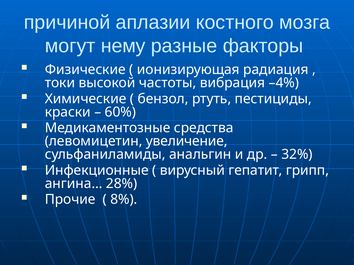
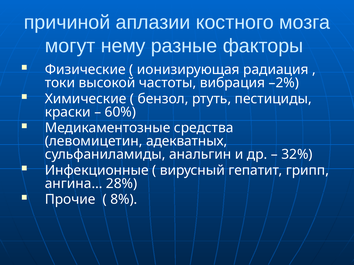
–4%: –4% -> –2%
увеличение: увеличение -> адекватных
